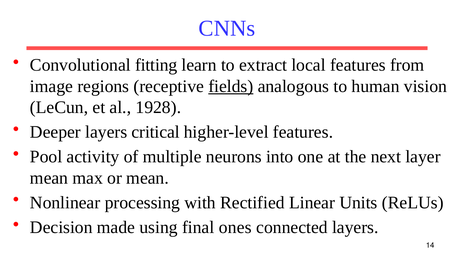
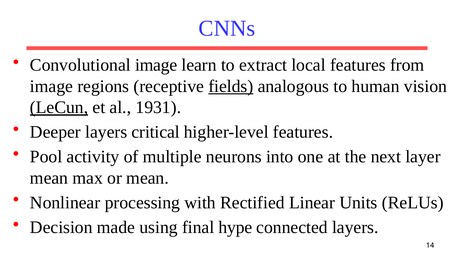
Convolutional fitting: fitting -> image
LeCun underline: none -> present
1928: 1928 -> 1931
ones: ones -> hype
